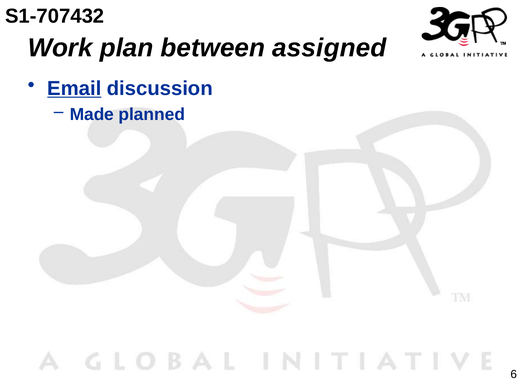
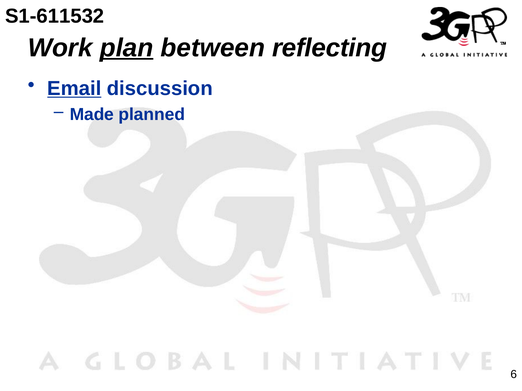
S1-707432: S1-707432 -> S1-611532
plan underline: none -> present
assigned: assigned -> reflecting
